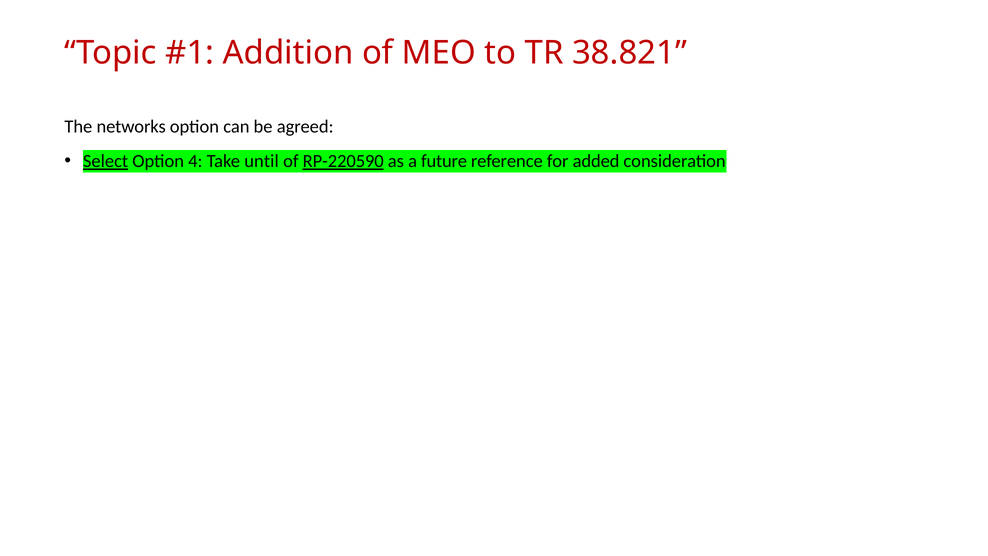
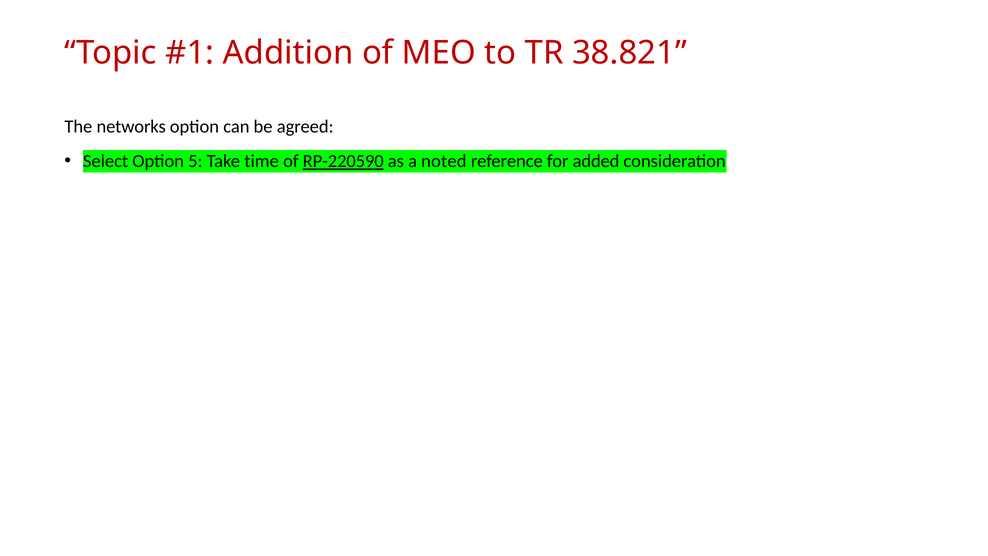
Select underline: present -> none
4: 4 -> 5
until: until -> time
future: future -> noted
